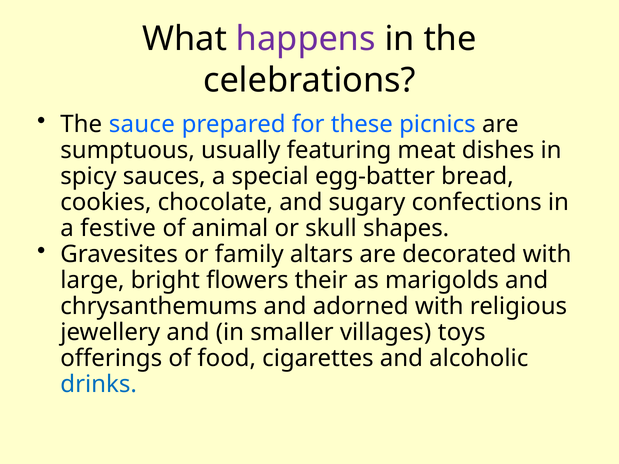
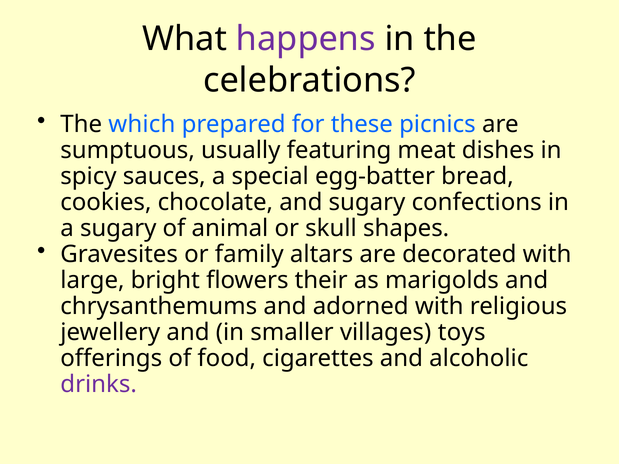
sauce: sauce -> which
a festive: festive -> sugary
drinks colour: blue -> purple
